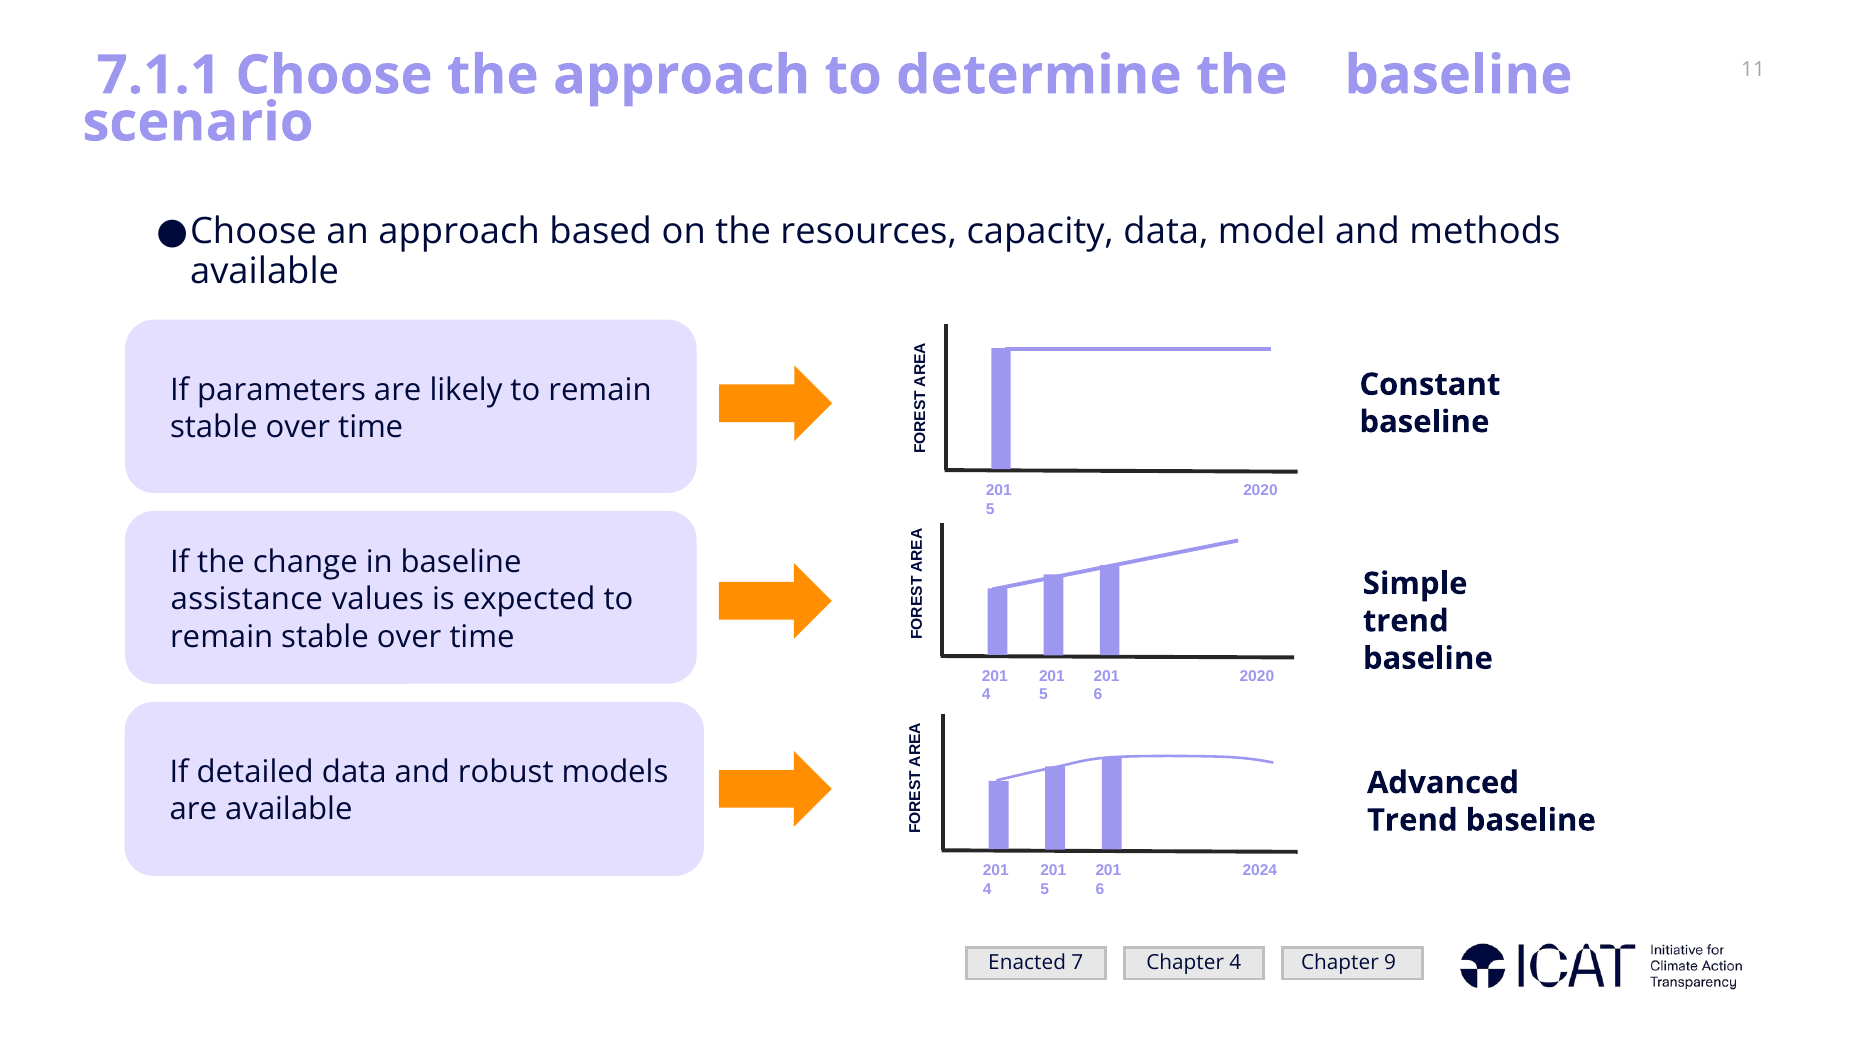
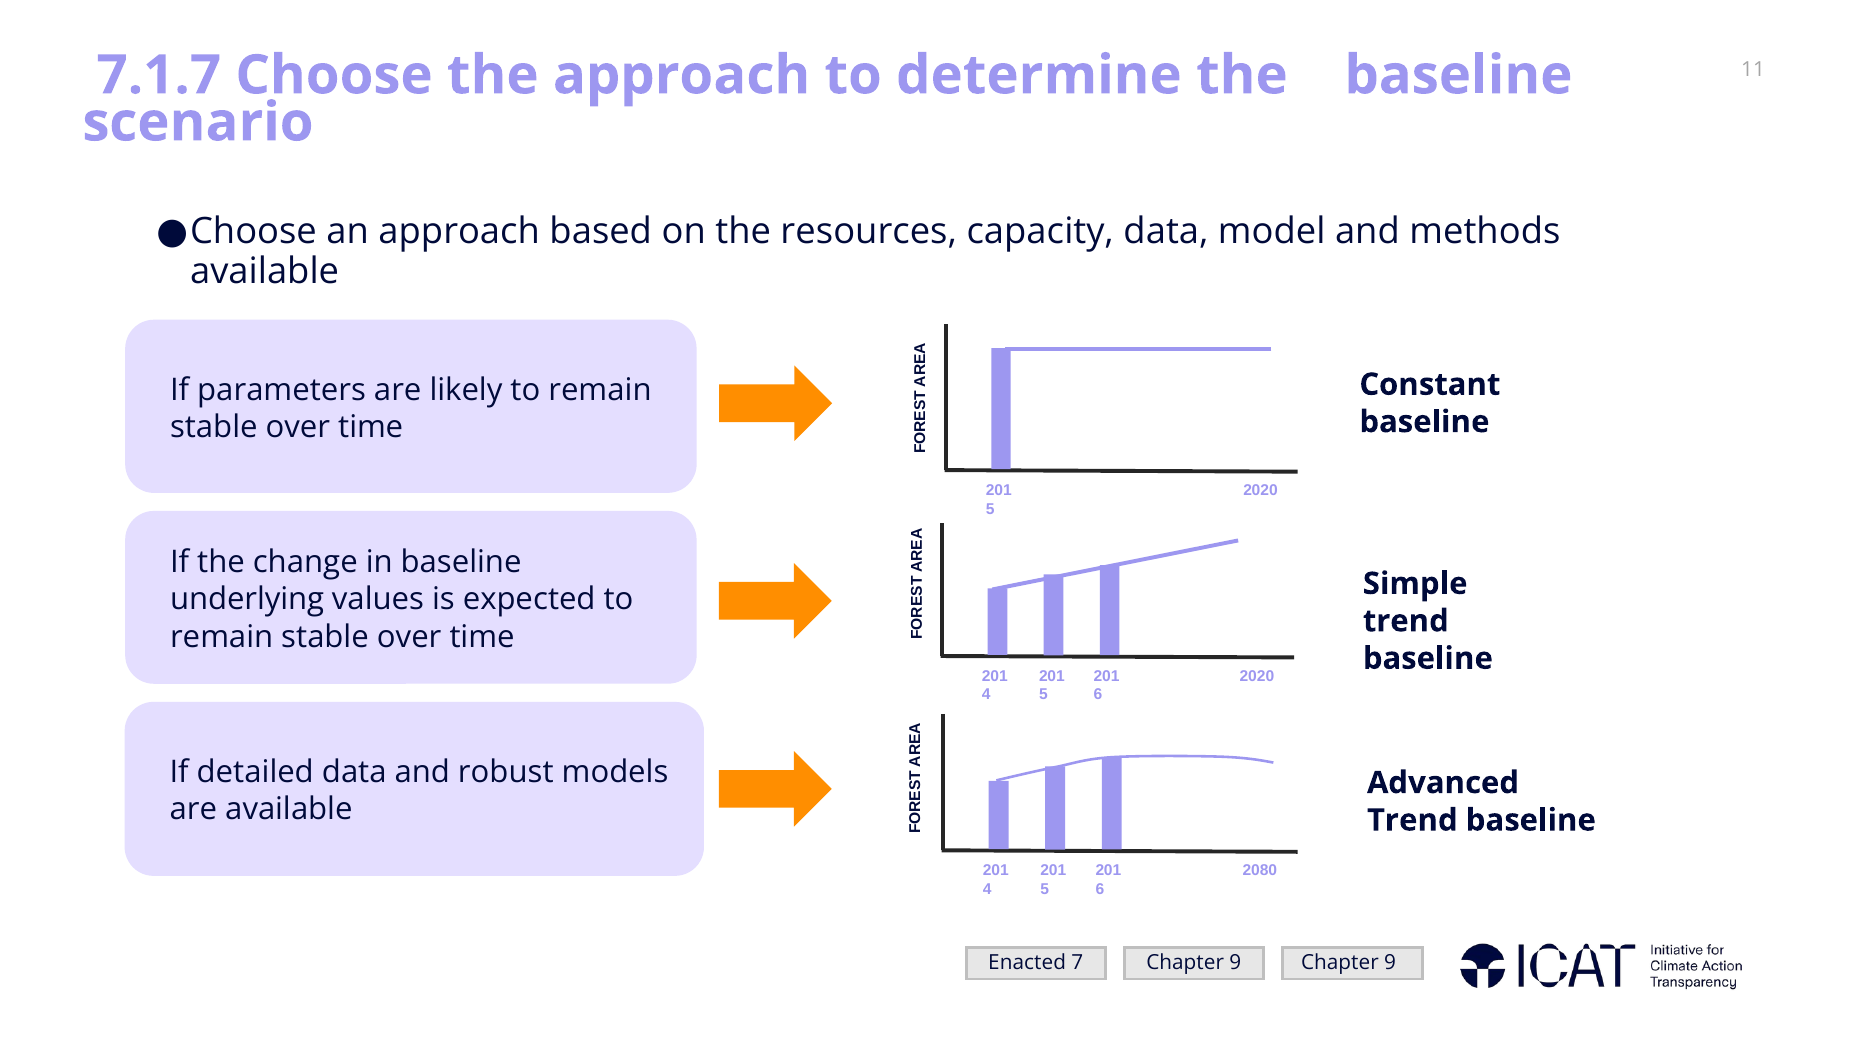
7.1.1: 7.1.1 -> 7.1.7
assistance: assistance -> underlying
2024: 2024 -> 2080
4 at (1235, 963): 4 -> 9
